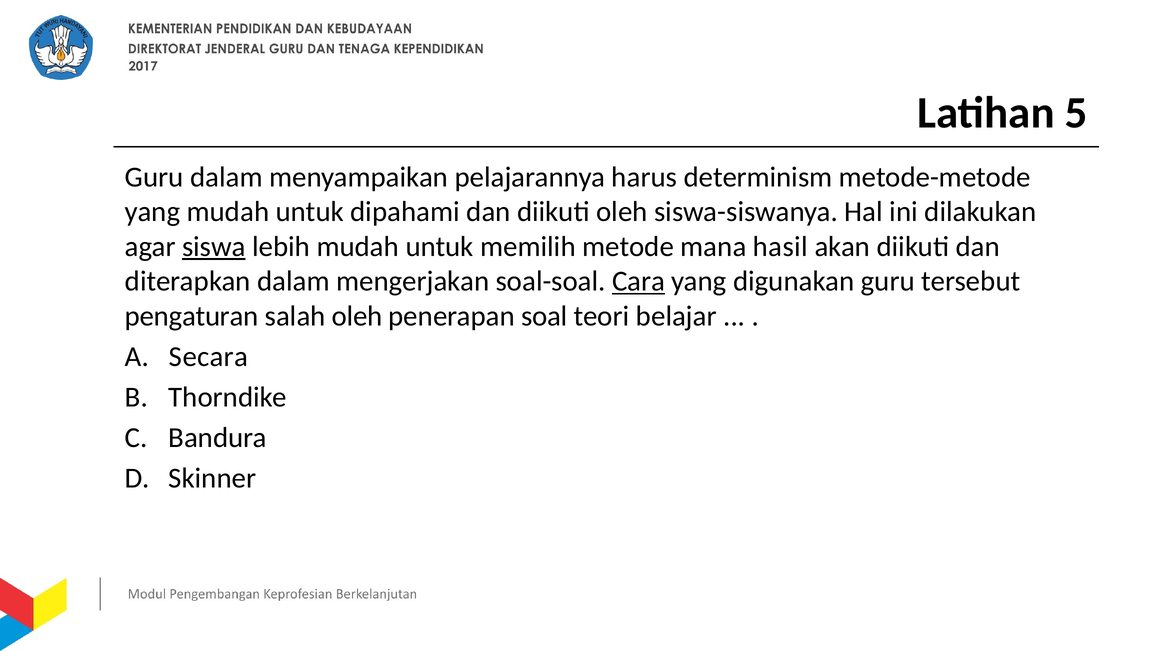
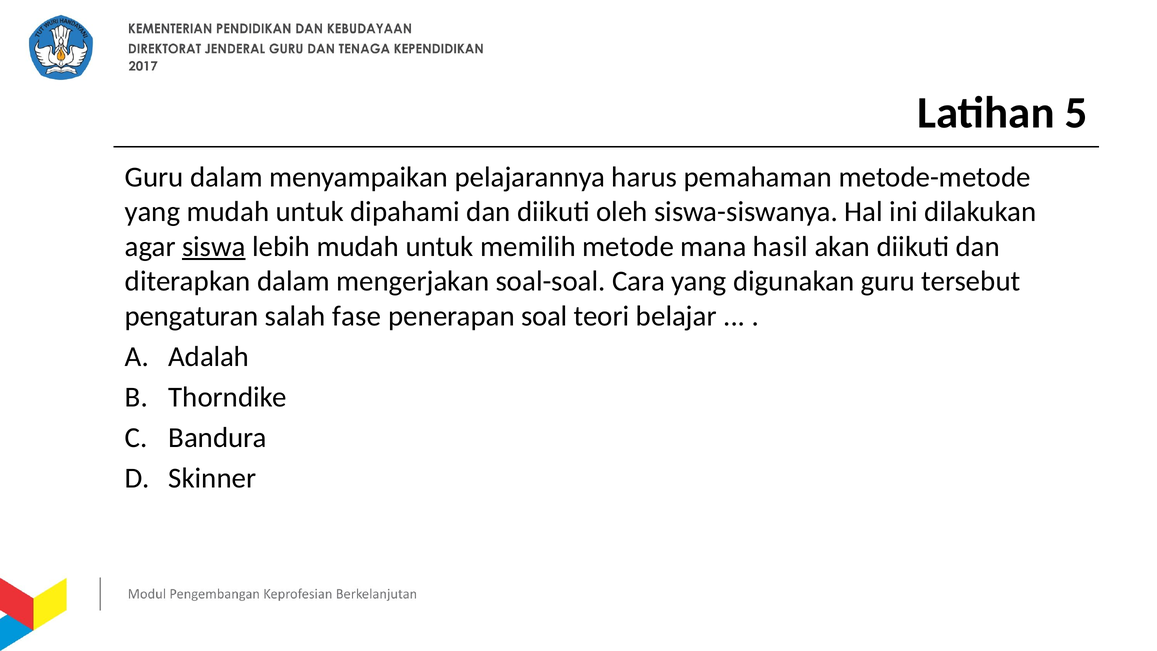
determinism: determinism -> pemahaman
Cara underline: present -> none
salah oleh: oleh -> fase
Secara: Secara -> Adalah
